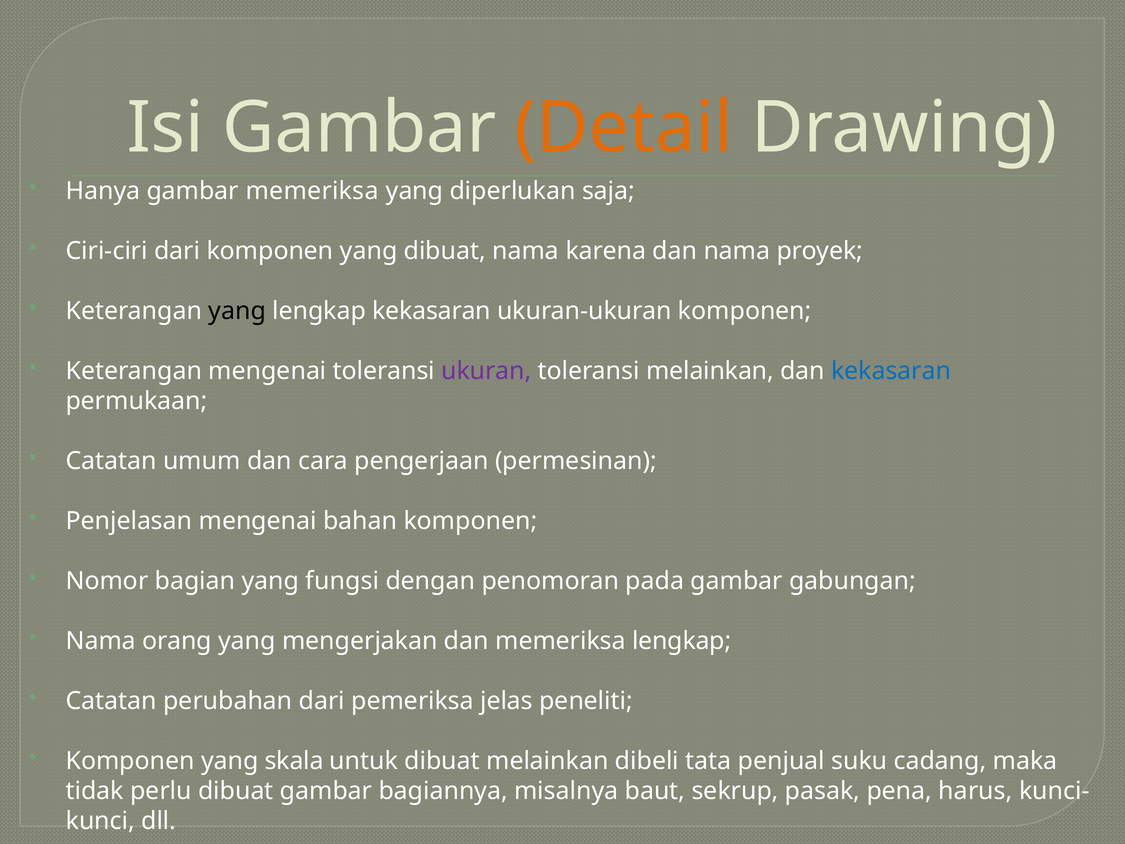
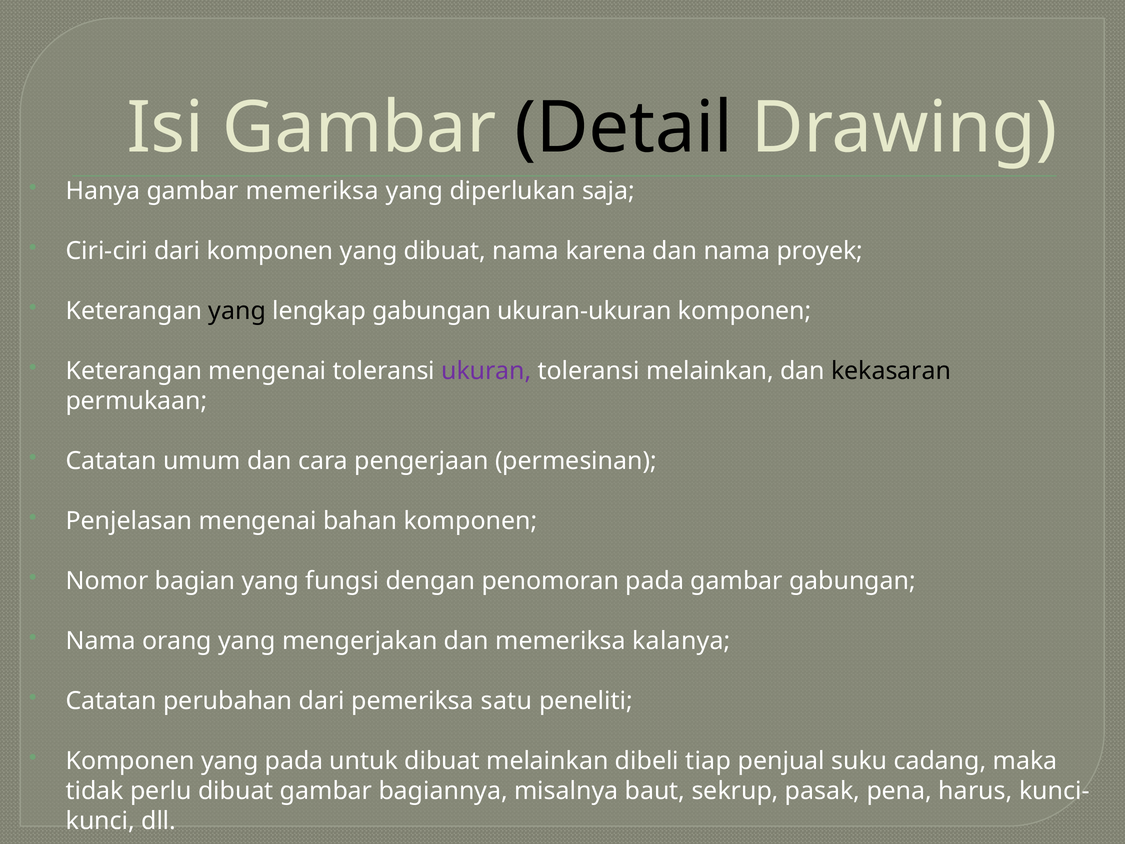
Detail colour: orange -> black
lengkap kekasaran: kekasaran -> gabungan
kekasaran at (891, 371) colour: blue -> black
memeriksa lengkap: lengkap -> kalanya
jelas: jelas -> satu
yang skala: skala -> pada
tata: tata -> tiap
